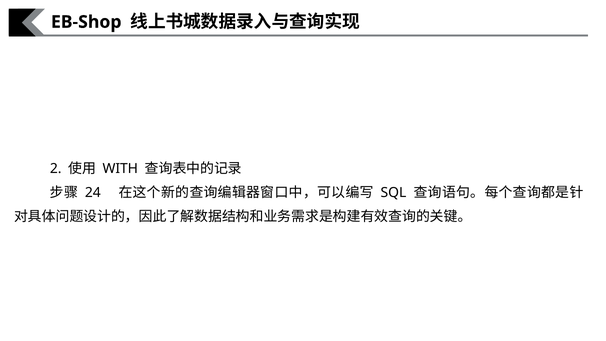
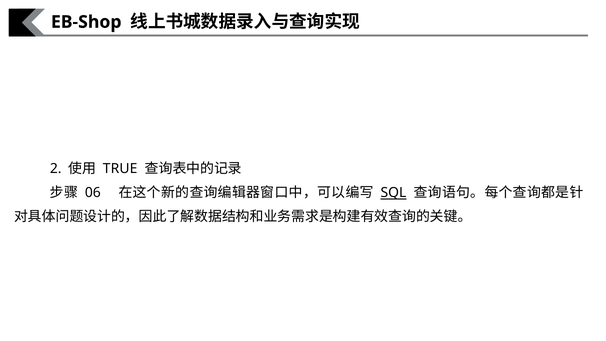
WITH: WITH -> TRUE
24: 24 -> 06
SQL underline: none -> present
